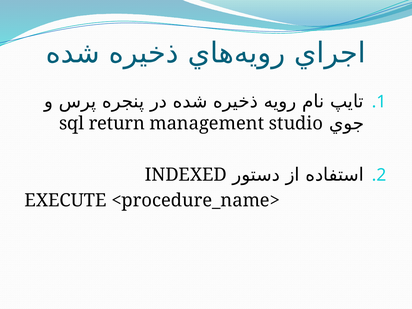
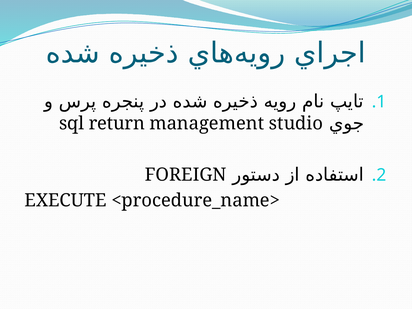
INDEXED: INDEXED -> FOREIGN
